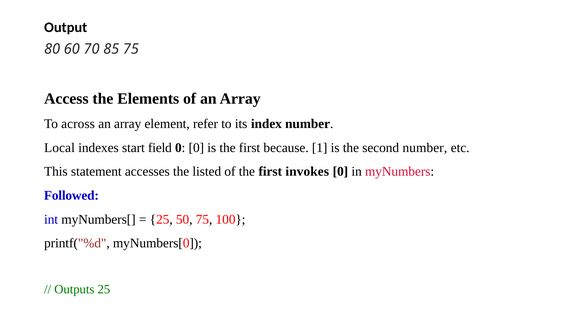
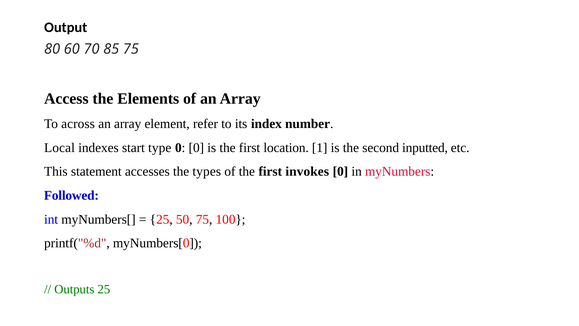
field: field -> type
because: because -> location
second number: number -> inputted
listed: listed -> types
